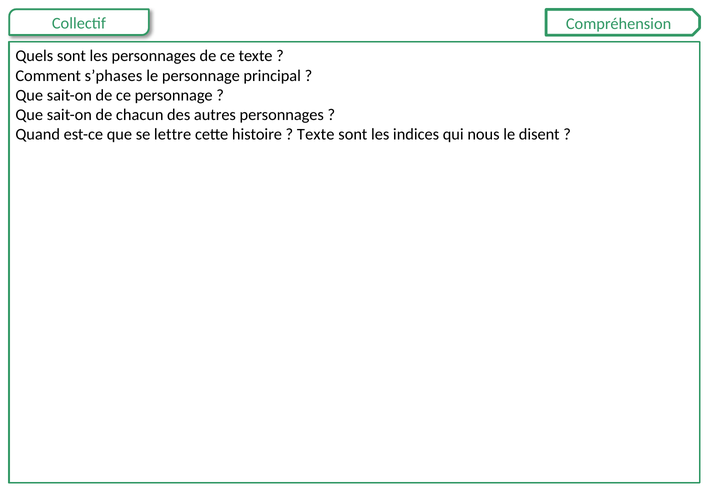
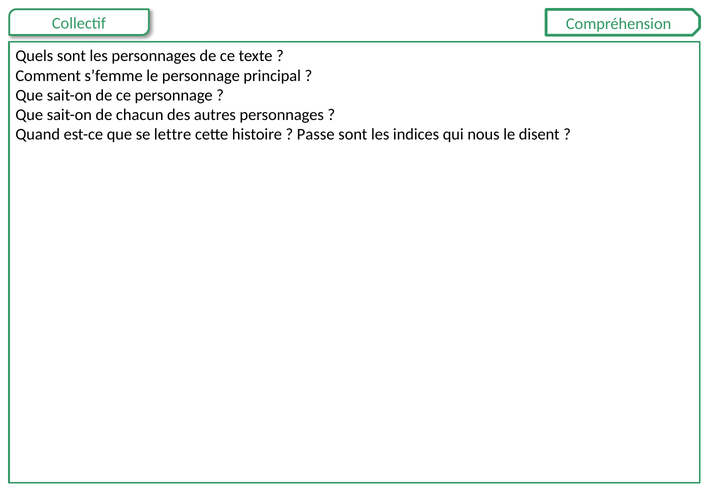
s’phases: s’phases -> s’femme
Texte at (316, 135): Texte -> Passe
